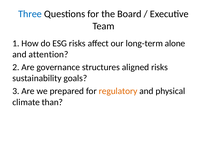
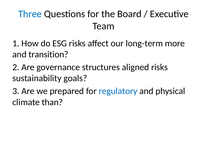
alone: alone -> more
attention: attention -> transition
regulatory colour: orange -> blue
